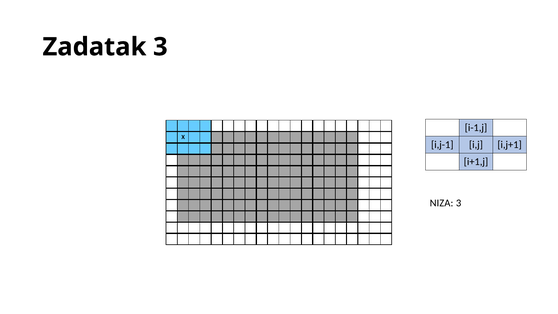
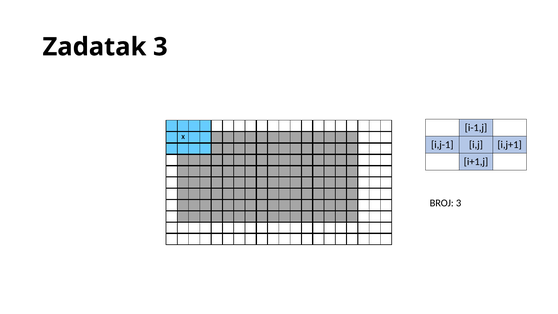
NIZA: NIZA -> BROJ
